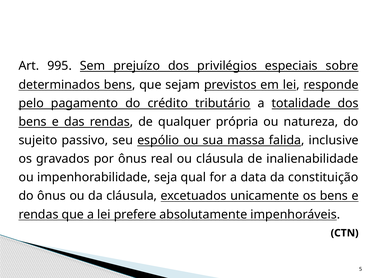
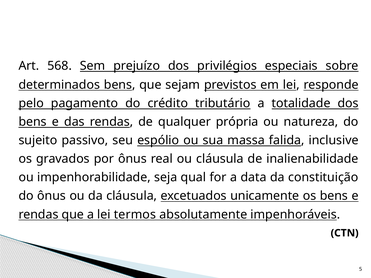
995: 995 -> 568
prefere: prefere -> termos
